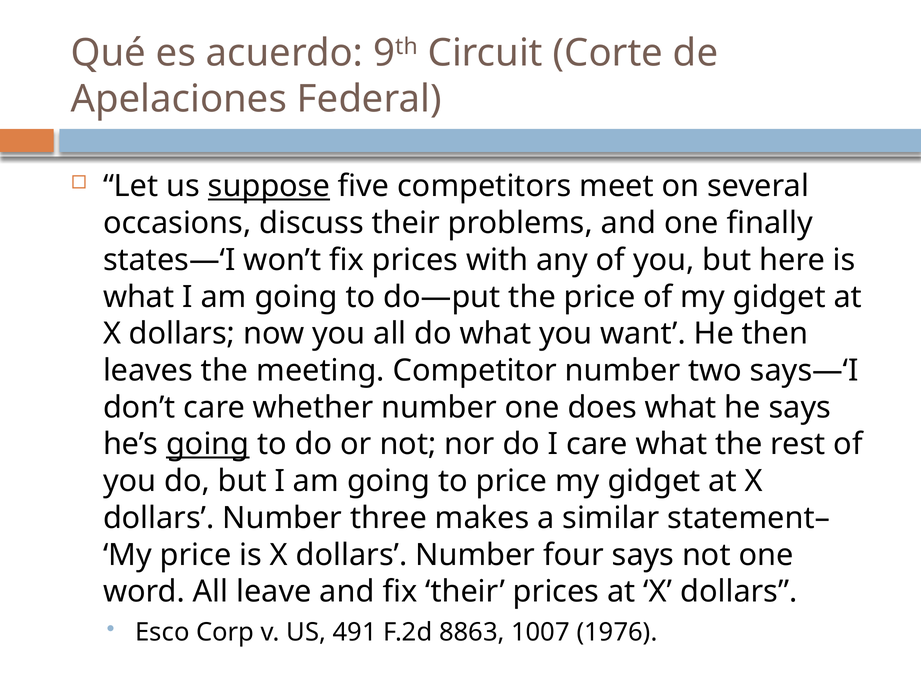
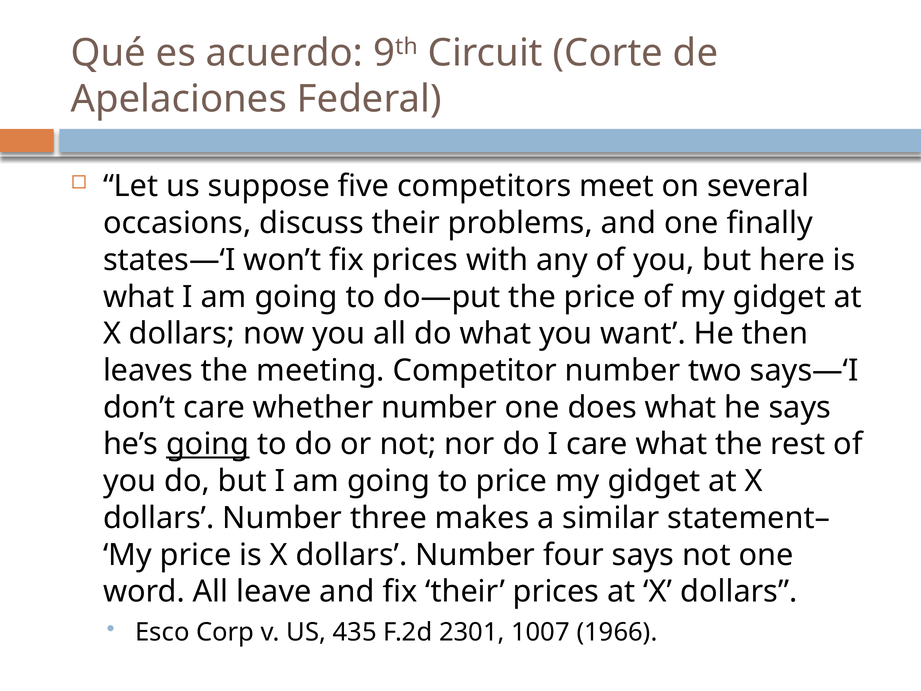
suppose underline: present -> none
491: 491 -> 435
8863: 8863 -> 2301
1976: 1976 -> 1966
